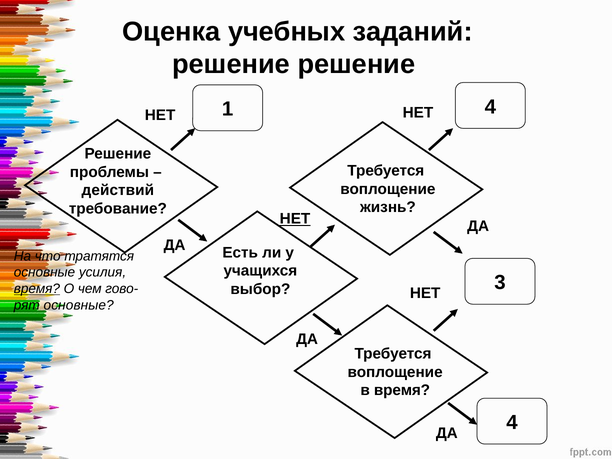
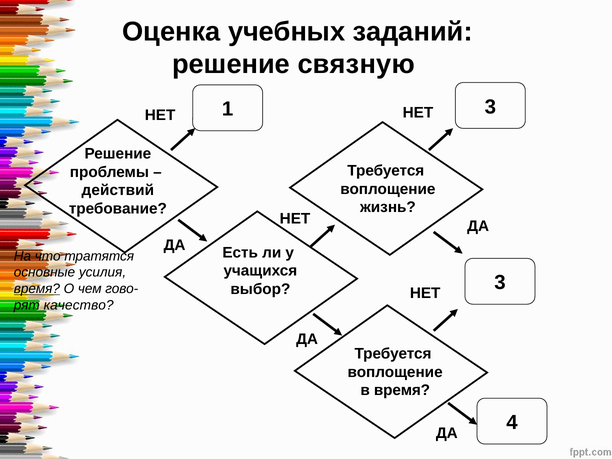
решение решение: решение -> связную
1 4: 4 -> 3
НЕТ at (295, 219) underline: present -> none
рят основные: основные -> качество
